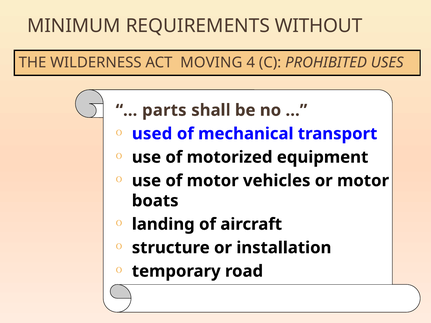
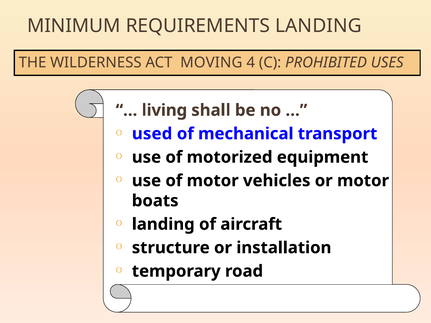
REQUIREMENTS WITHOUT: WITHOUT -> LANDING
parts: parts -> living
